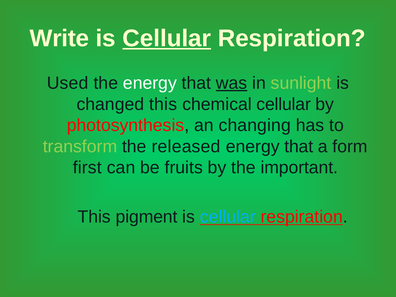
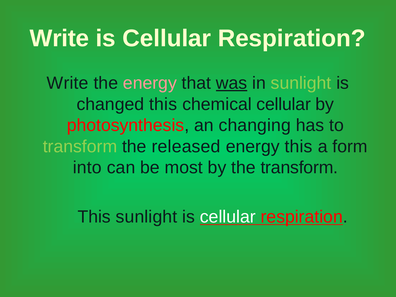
Cellular at (167, 38) underline: present -> none
Used at (68, 83): Used -> Write
energy at (150, 83) colour: white -> pink
that at (299, 146): that -> this
first: first -> into
fruits: fruits -> most
the important: important -> transform
This pigment: pigment -> sunlight
cellular at (228, 217) colour: light blue -> white
